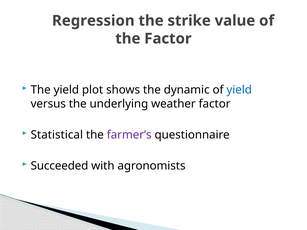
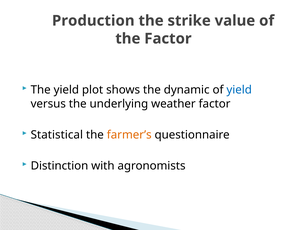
Regression: Regression -> Production
farmer’s colour: purple -> orange
Succeeded: Succeeded -> Distinction
